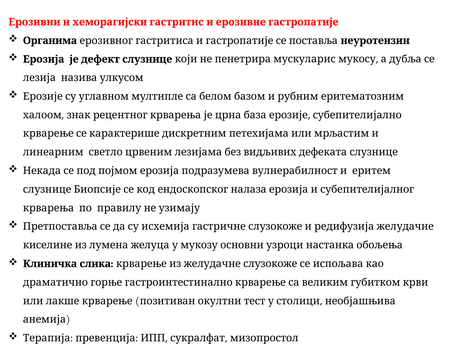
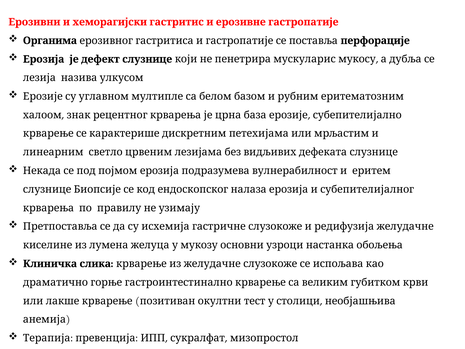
неуротензин: неуротензин -> перфорације
